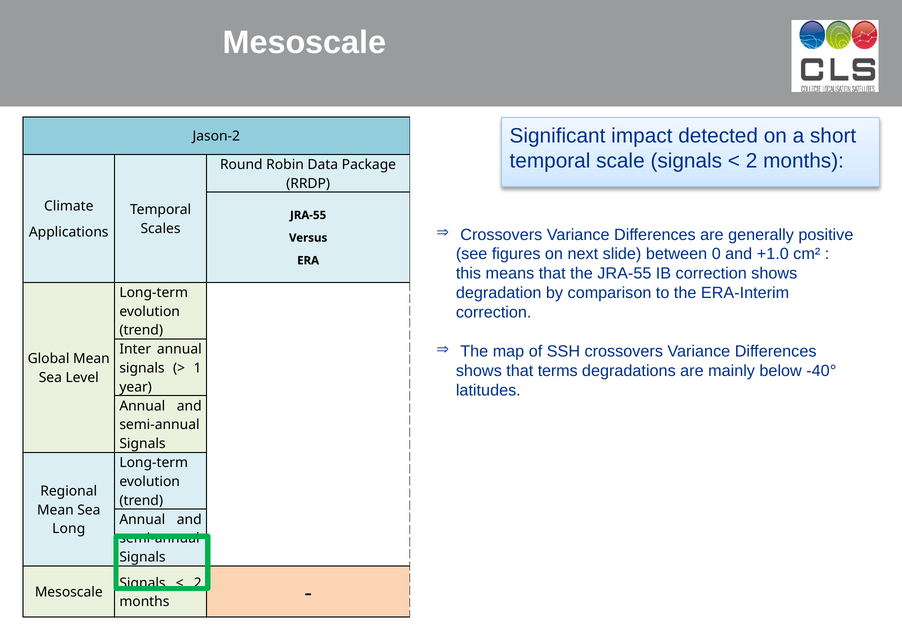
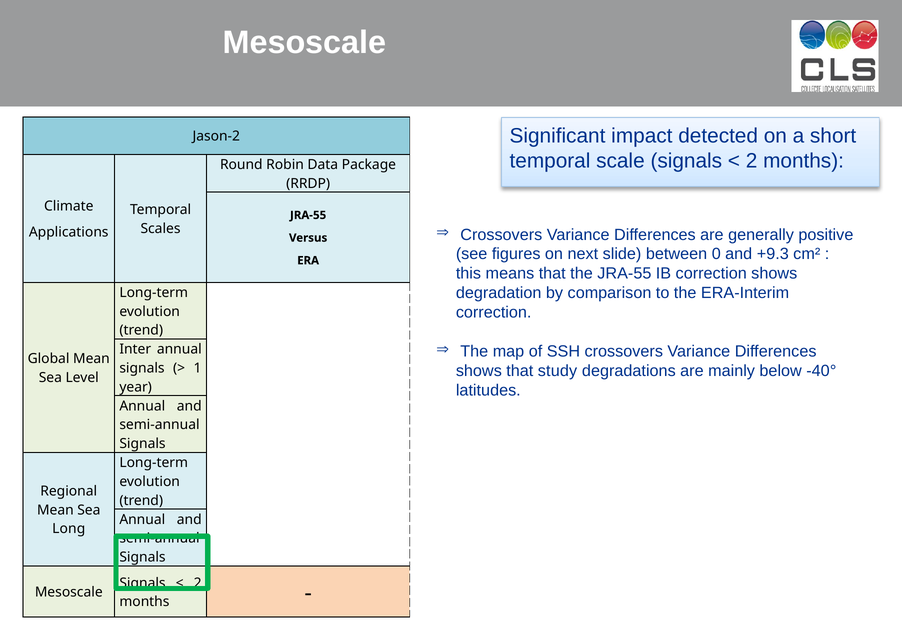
+1.0: +1.0 -> +9.3
terms: terms -> study
